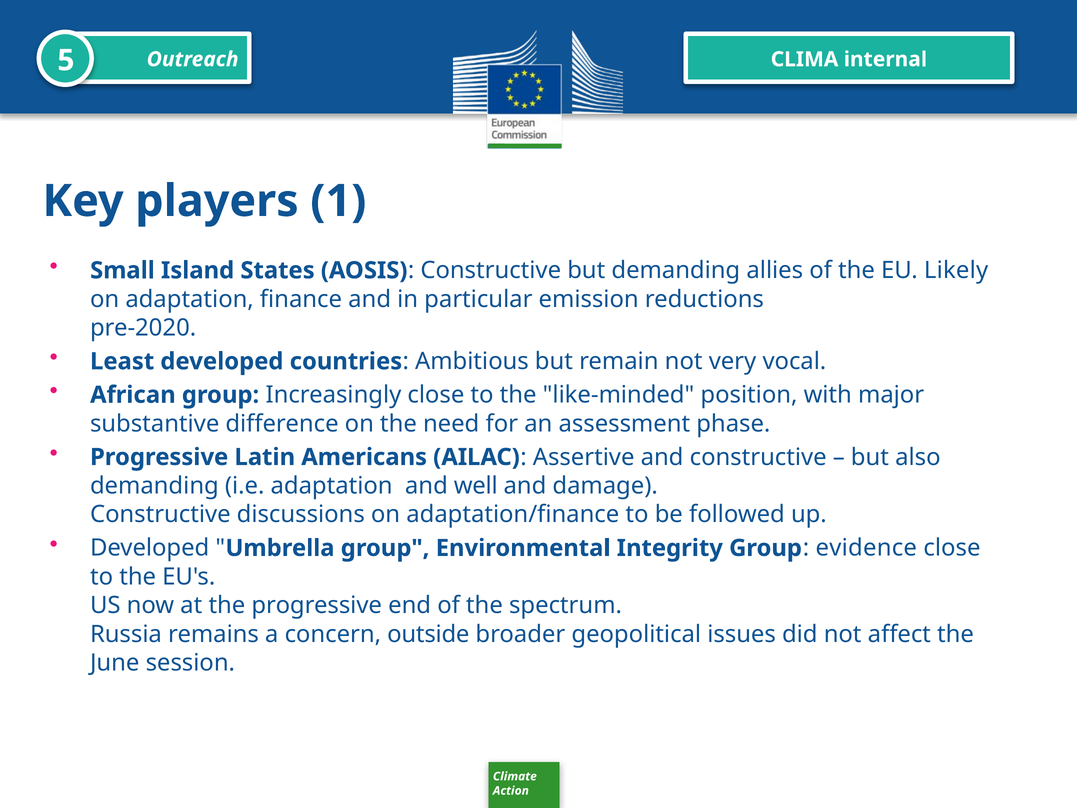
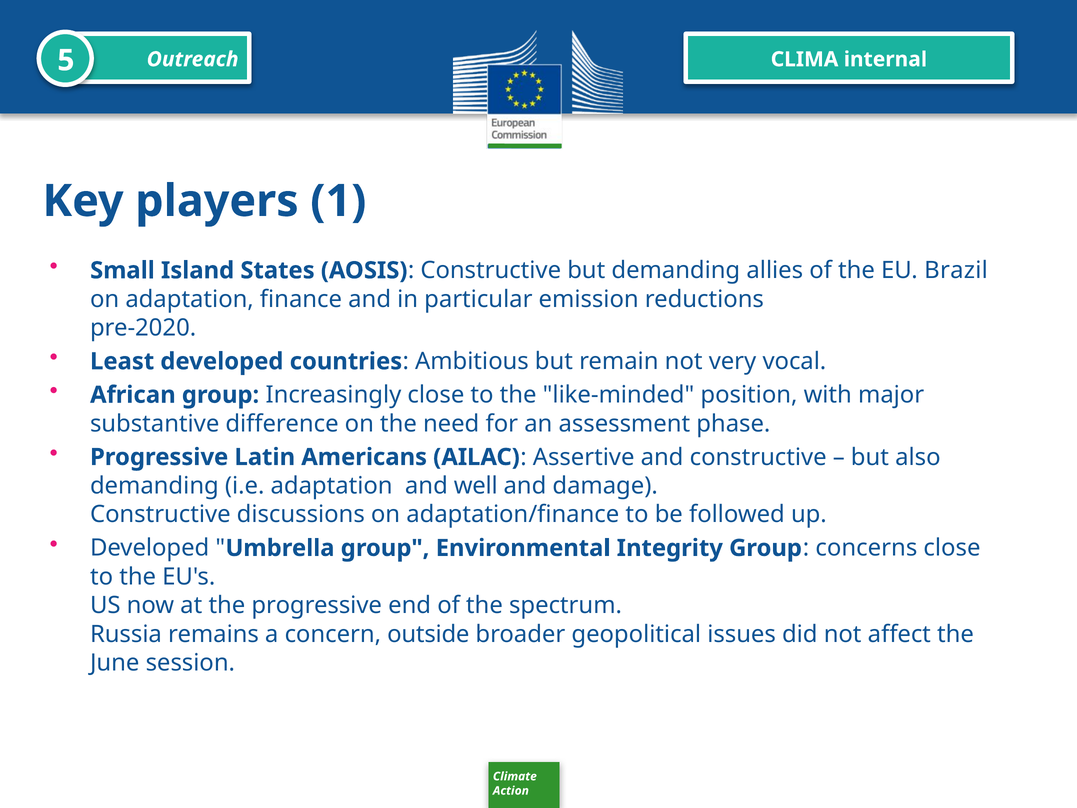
Likely: Likely -> Brazil
evidence: evidence -> concerns
